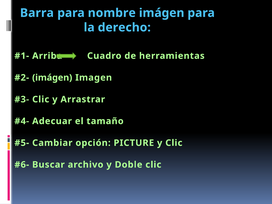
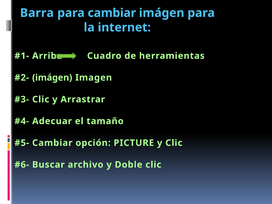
para nombre: nombre -> cambiar
derecho: derecho -> internet
